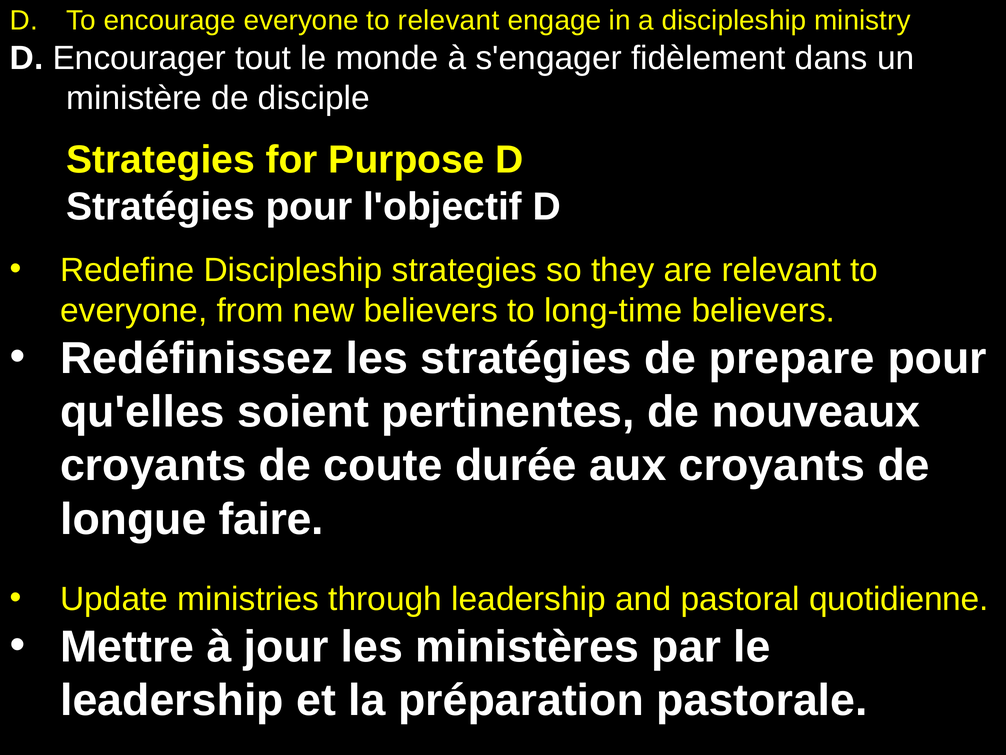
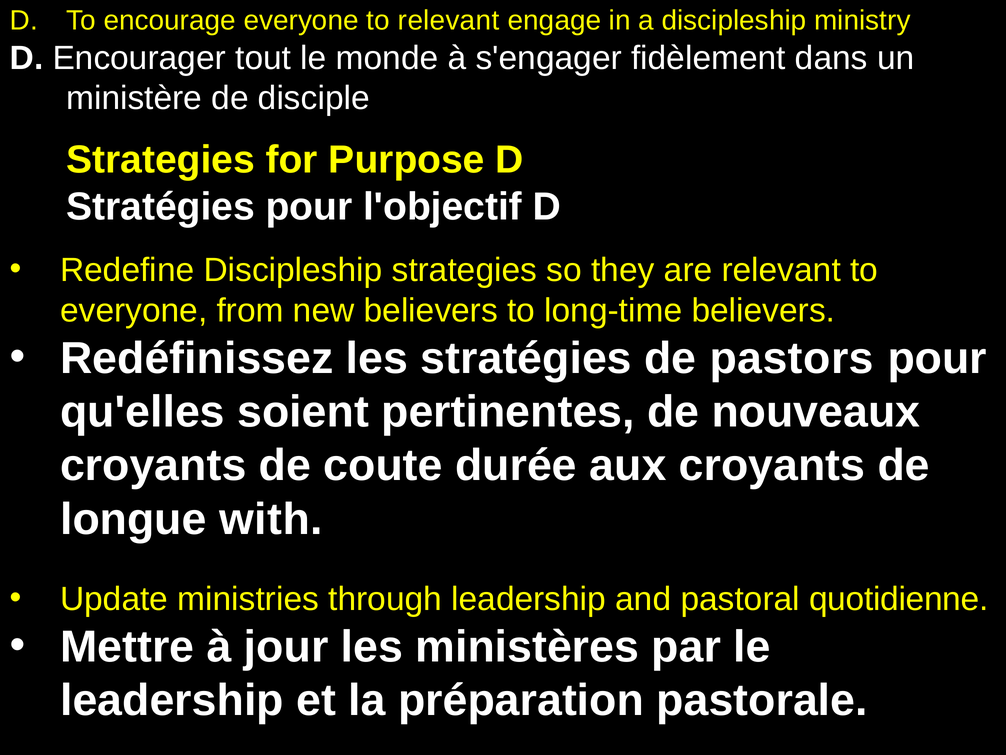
prepare: prepare -> pastors
faire: faire -> with
